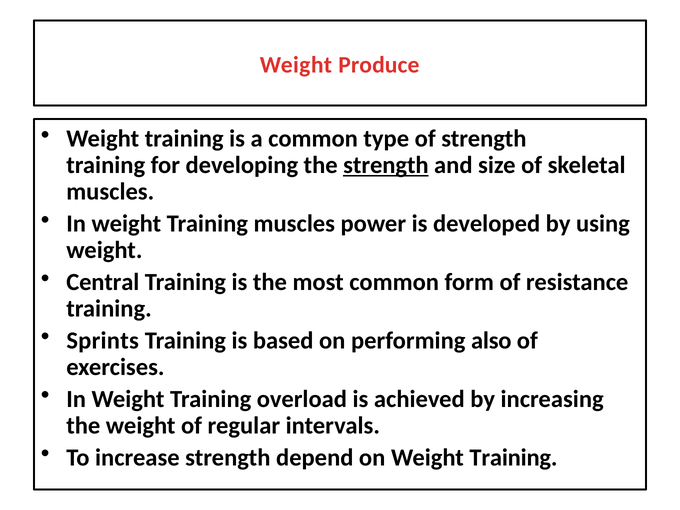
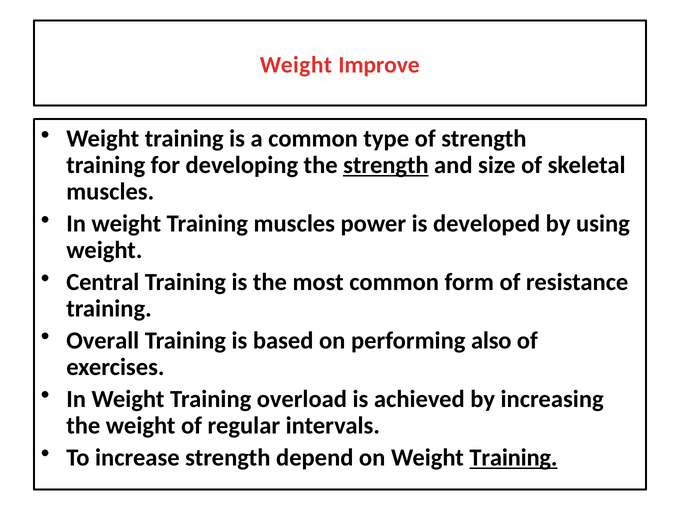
Produce: Produce -> Improve
Sprints: Sprints -> Overall
Training at (513, 458) underline: none -> present
